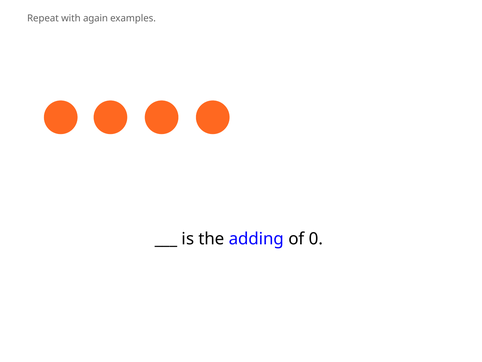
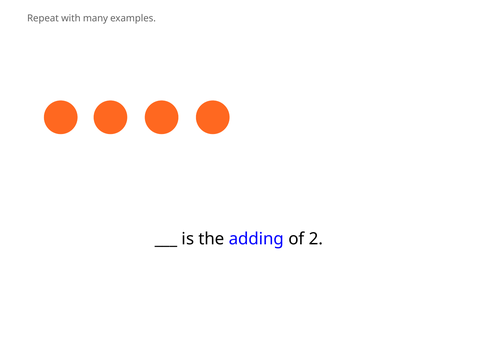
again: again -> many
0: 0 -> 2
